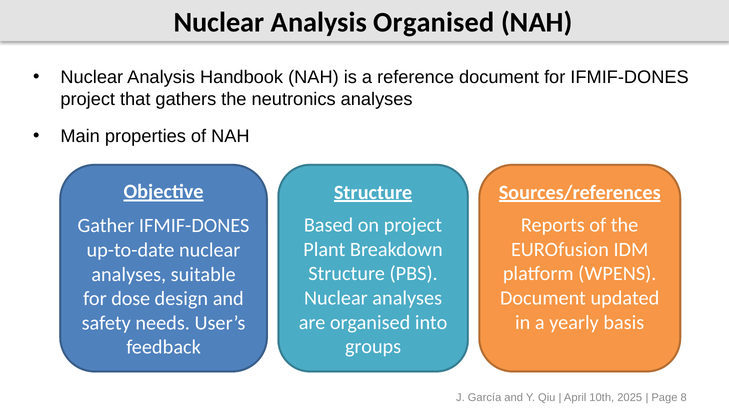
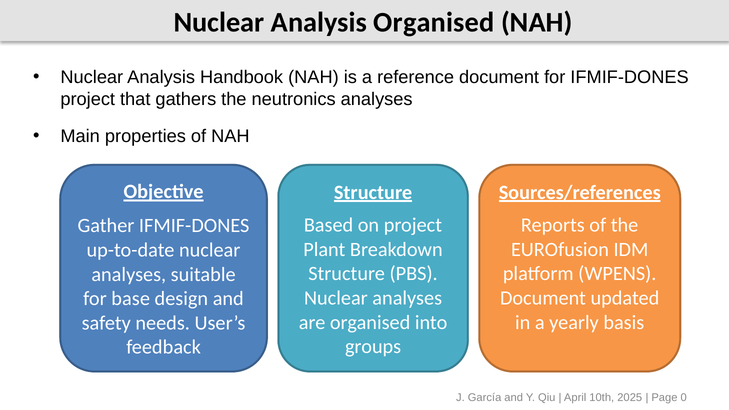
dose: dose -> base
8: 8 -> 0
